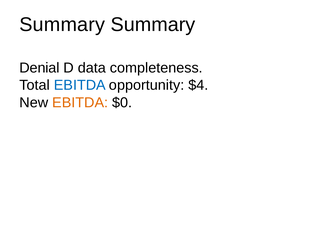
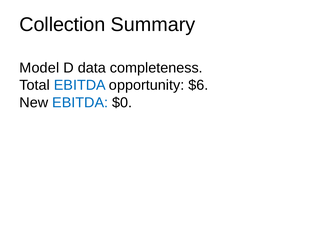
Summary at (62, 25): Summary -> Collection
Denial: Denial -> Model
$4: $4 -> $6
EBITDA at (80, 103) colour: orange -> blue
